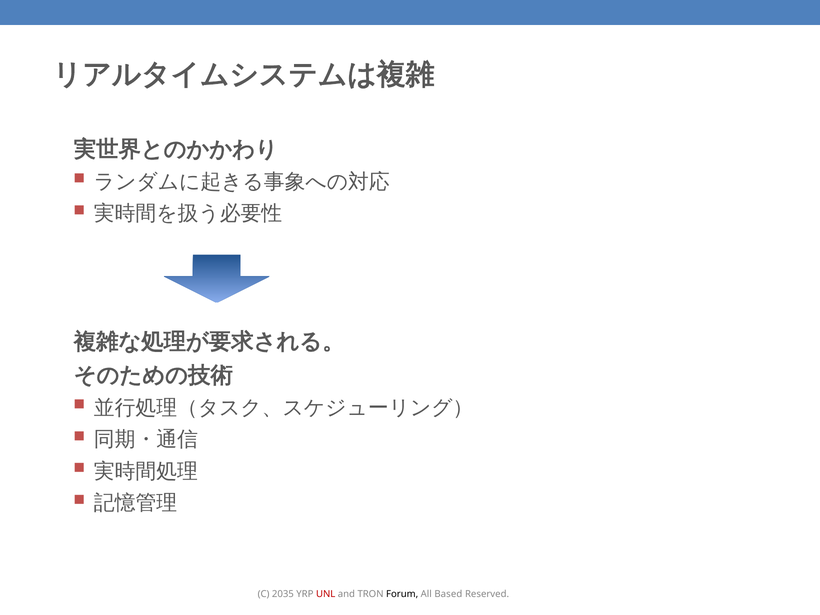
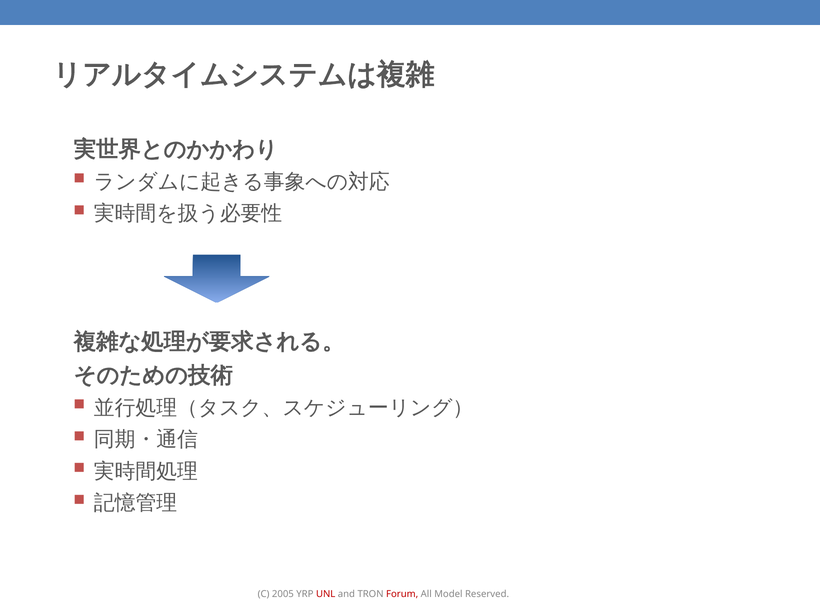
2035: 2035 -> 2005
Forum colour: black -> red
Based: Based -> Model
